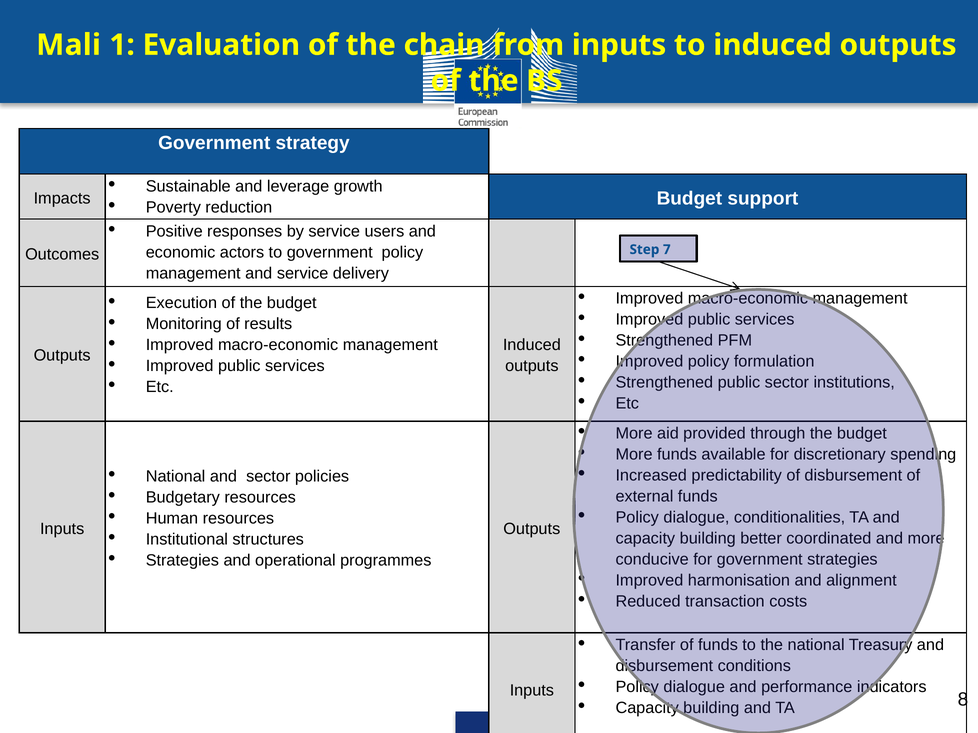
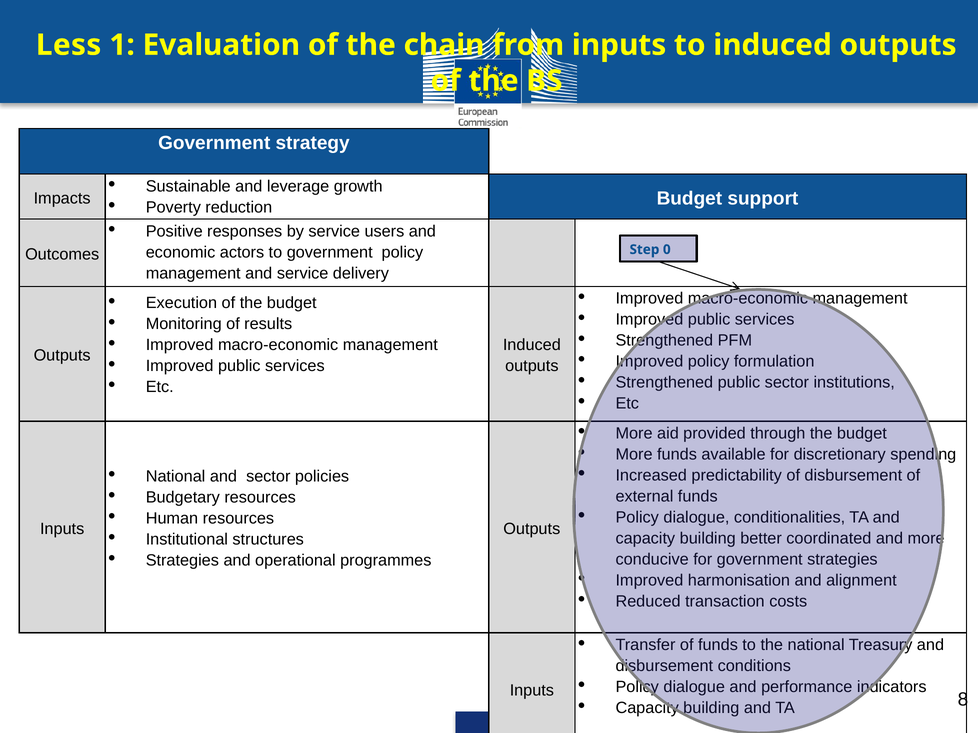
Mali: Mali -> Less
7: 7 -> 0
